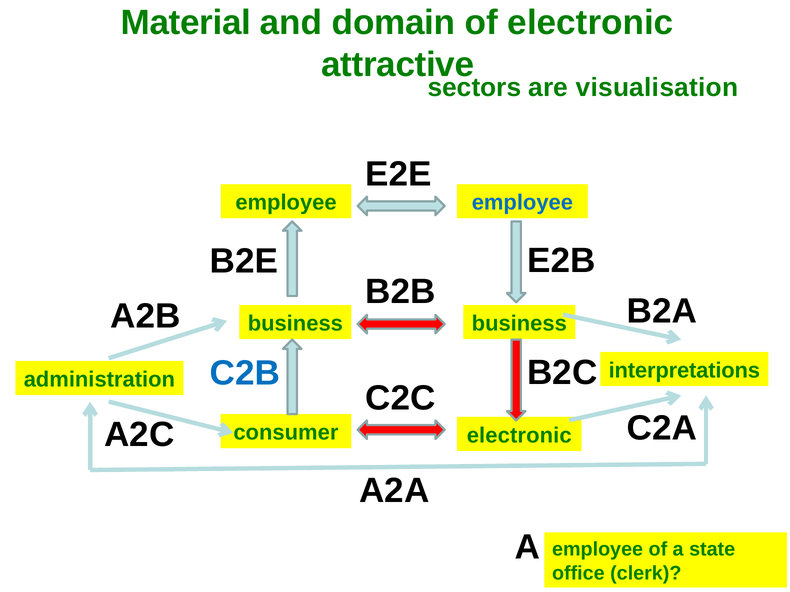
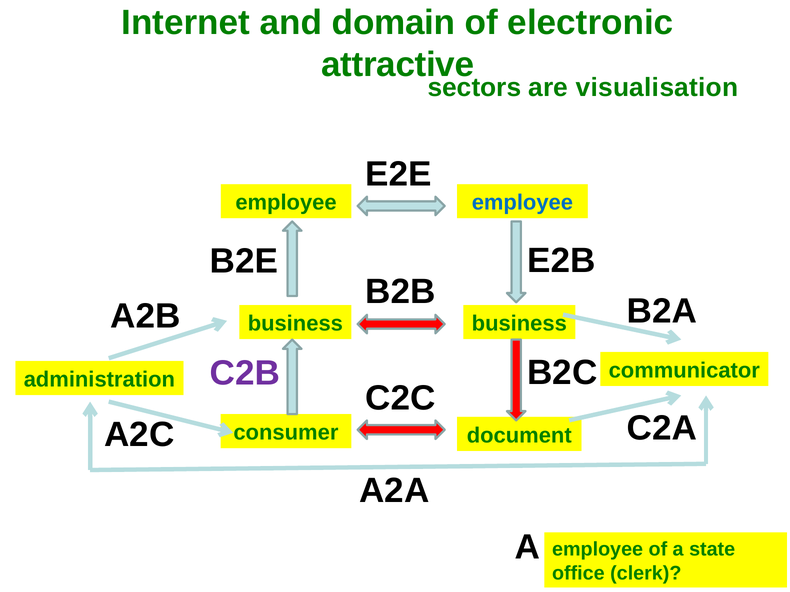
Material: Material -> Internet
C2B colour: blue -> purple
interpretations: interpretations -> communicator
electronic at (519, 436): electronic -> document
